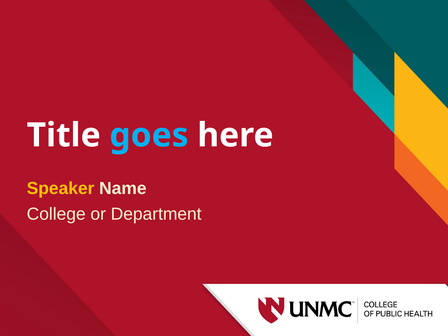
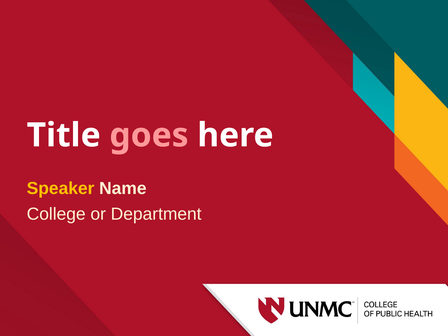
goes colour: light blue -> pink
